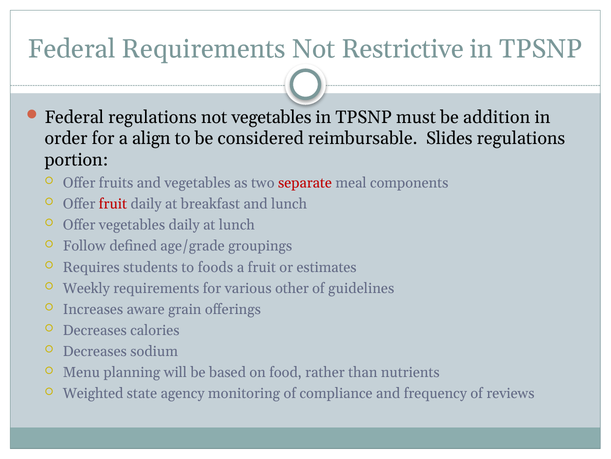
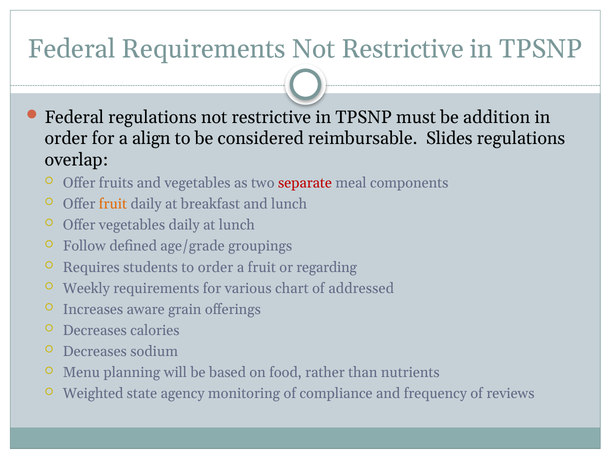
regulations not vegetables: vegetables -> restrictive
portion: portion -> overlap
fruit at (113, 204) colour: red -> orange
to foods: foods -> order
estimates: estimates -> regarding
other: other -> chart
guidelines: guidelines -> addressed
